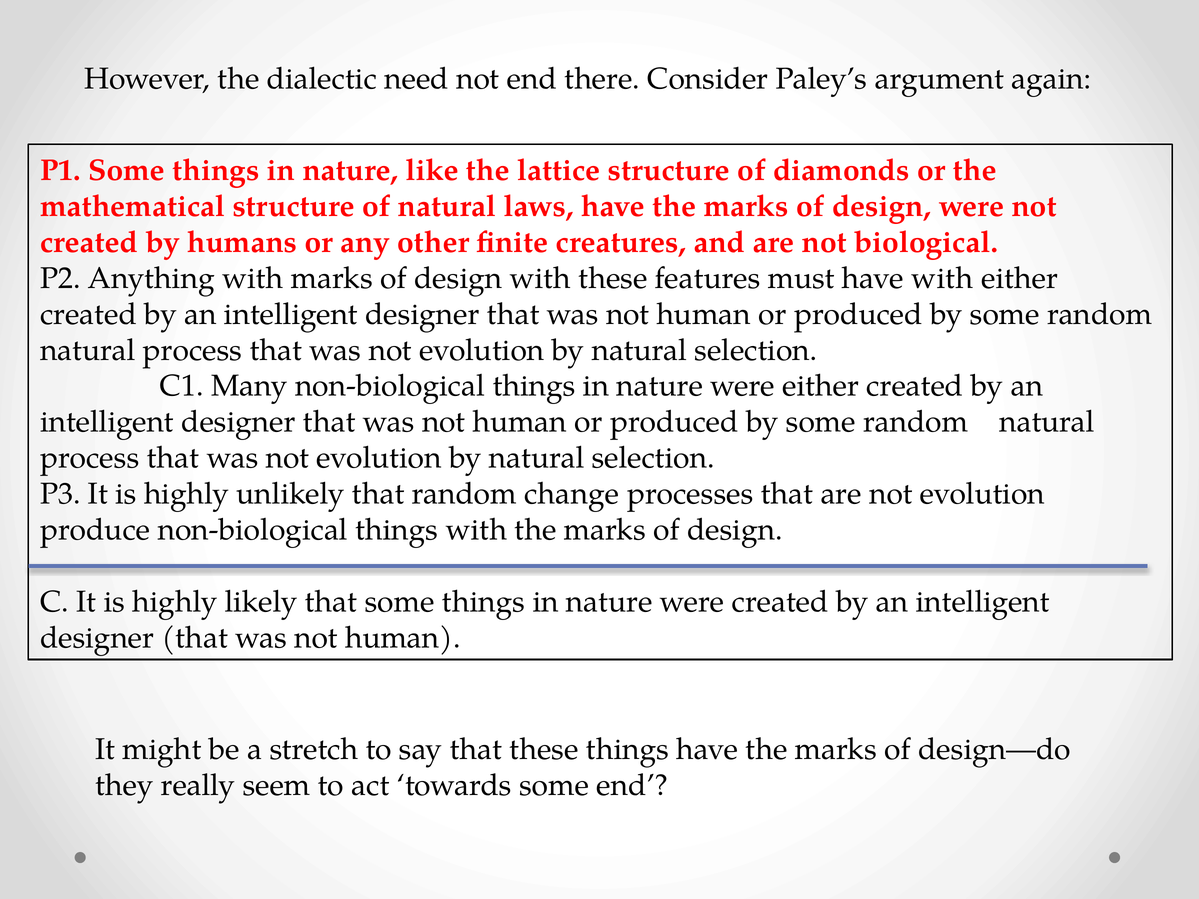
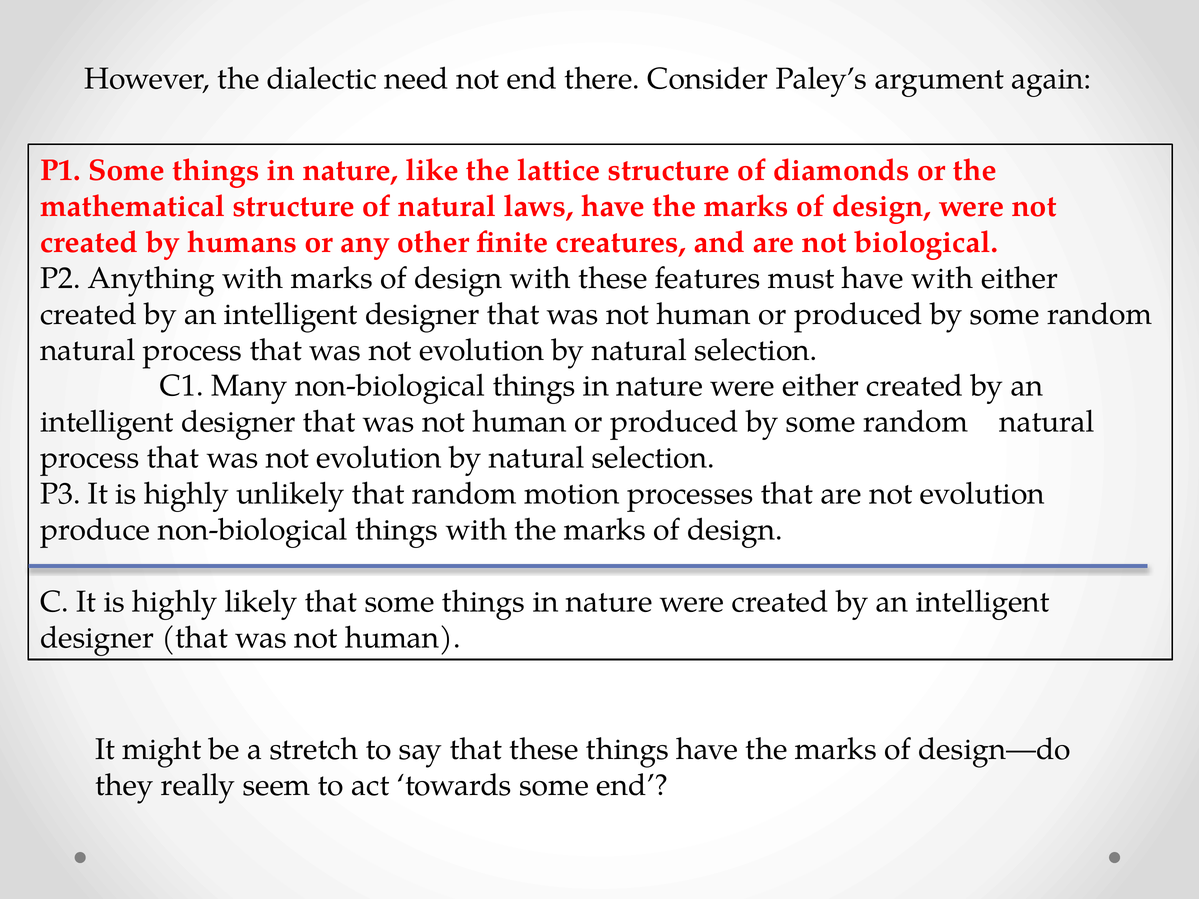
change: change -> motion
